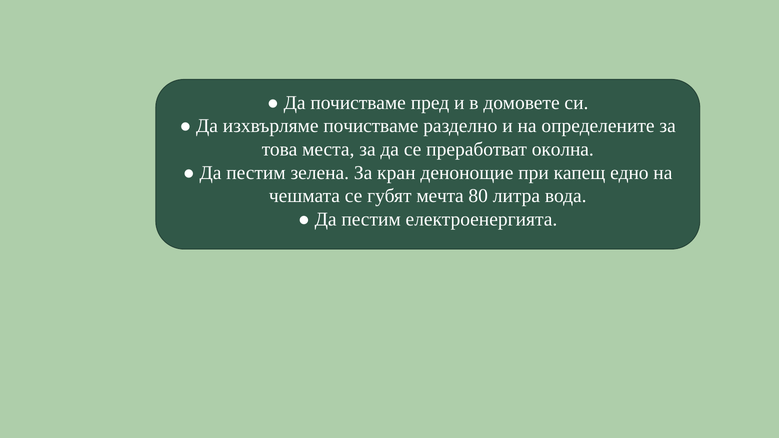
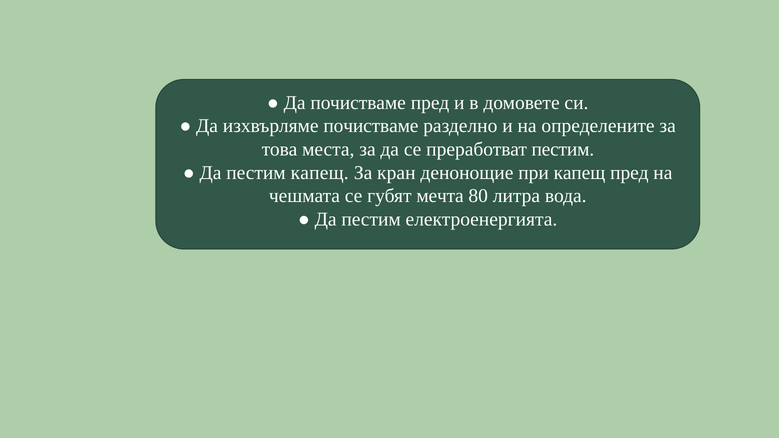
преработват околна: околна -> пестим
пестим зелена: зелена -> капещ
капещ едно: едно -> пред
